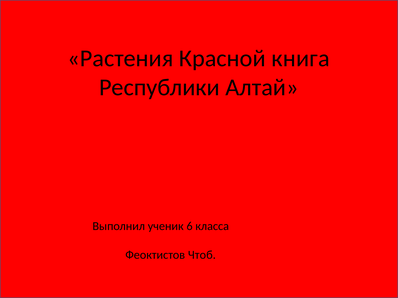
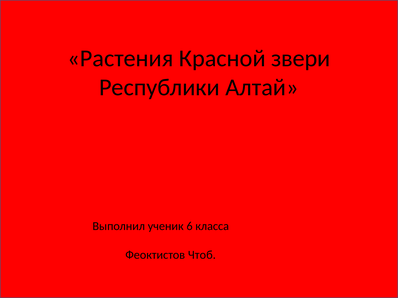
книга: книга -> звери
